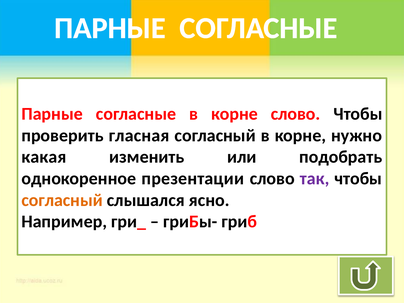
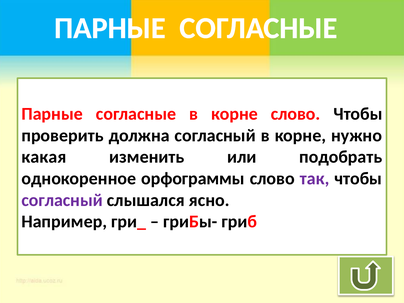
гласная: гласная -> должна
презентации: презентации -> орфограммы
согласный at (62, 200) colour: orange -> purple
